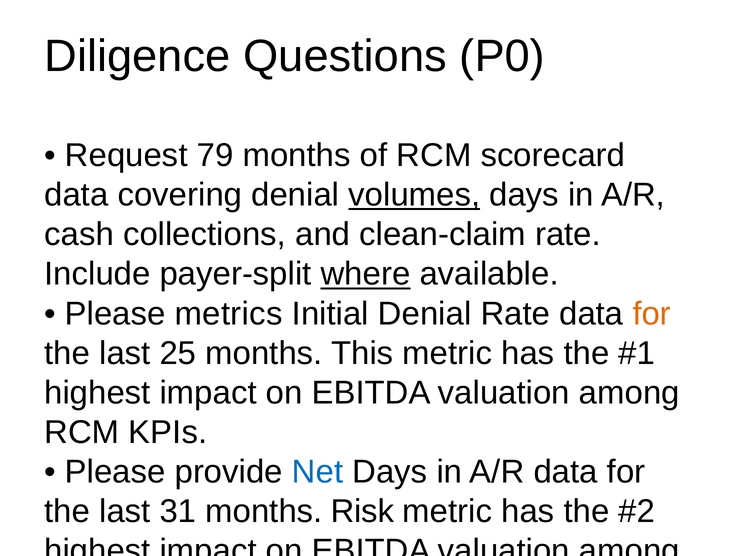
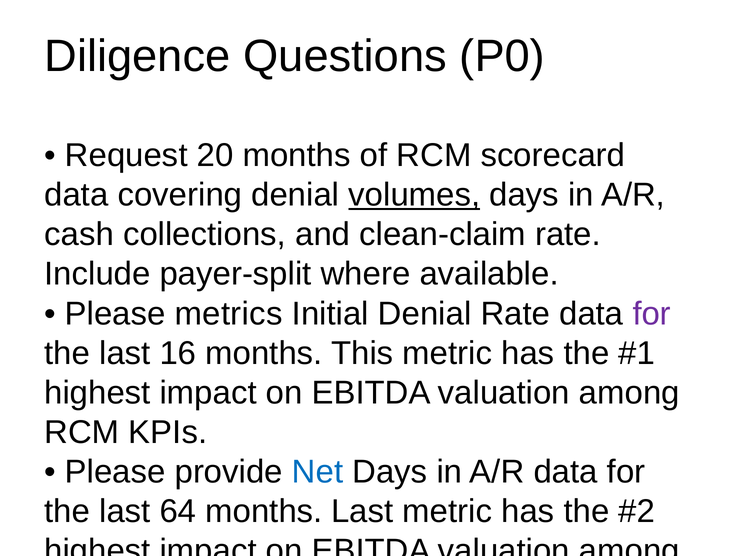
79: 79 -> 20
where underline: present -> none
for at (652, 314) colour: orange -> purple
25: 25 -> 16
31: 31 -> 64
months Risk: Risk -> Last
